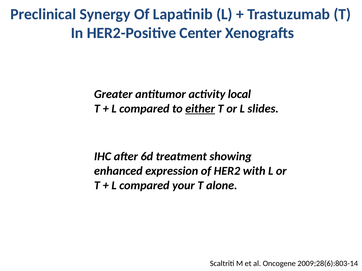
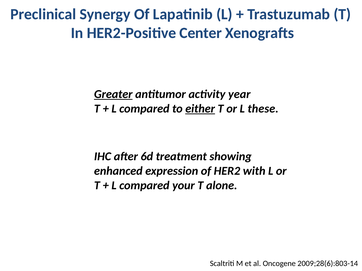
Greater underline: none -> present
local: local -> year
slides: slides -> these
